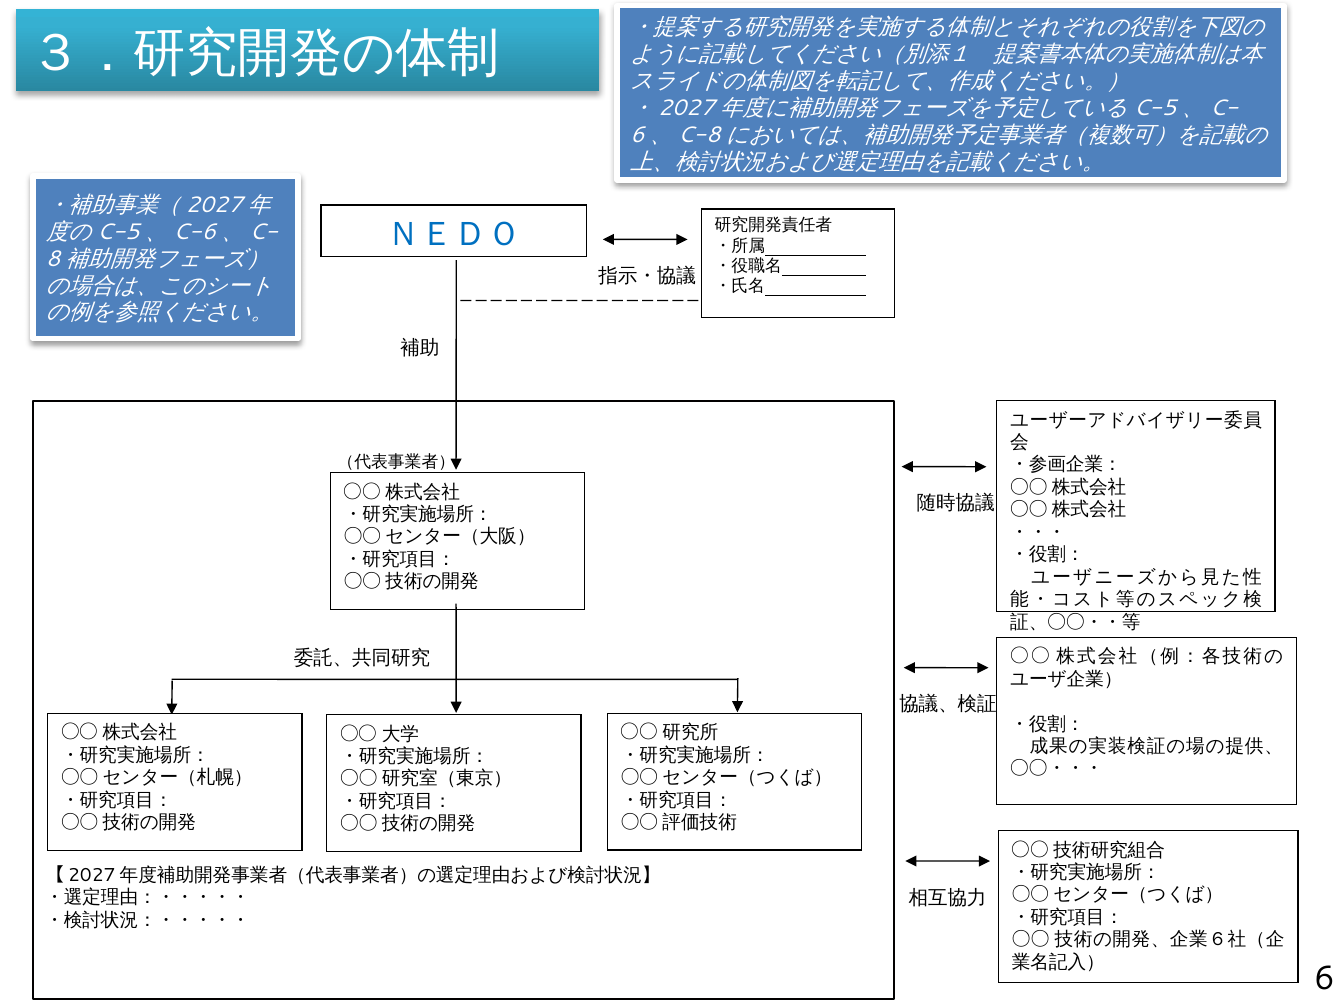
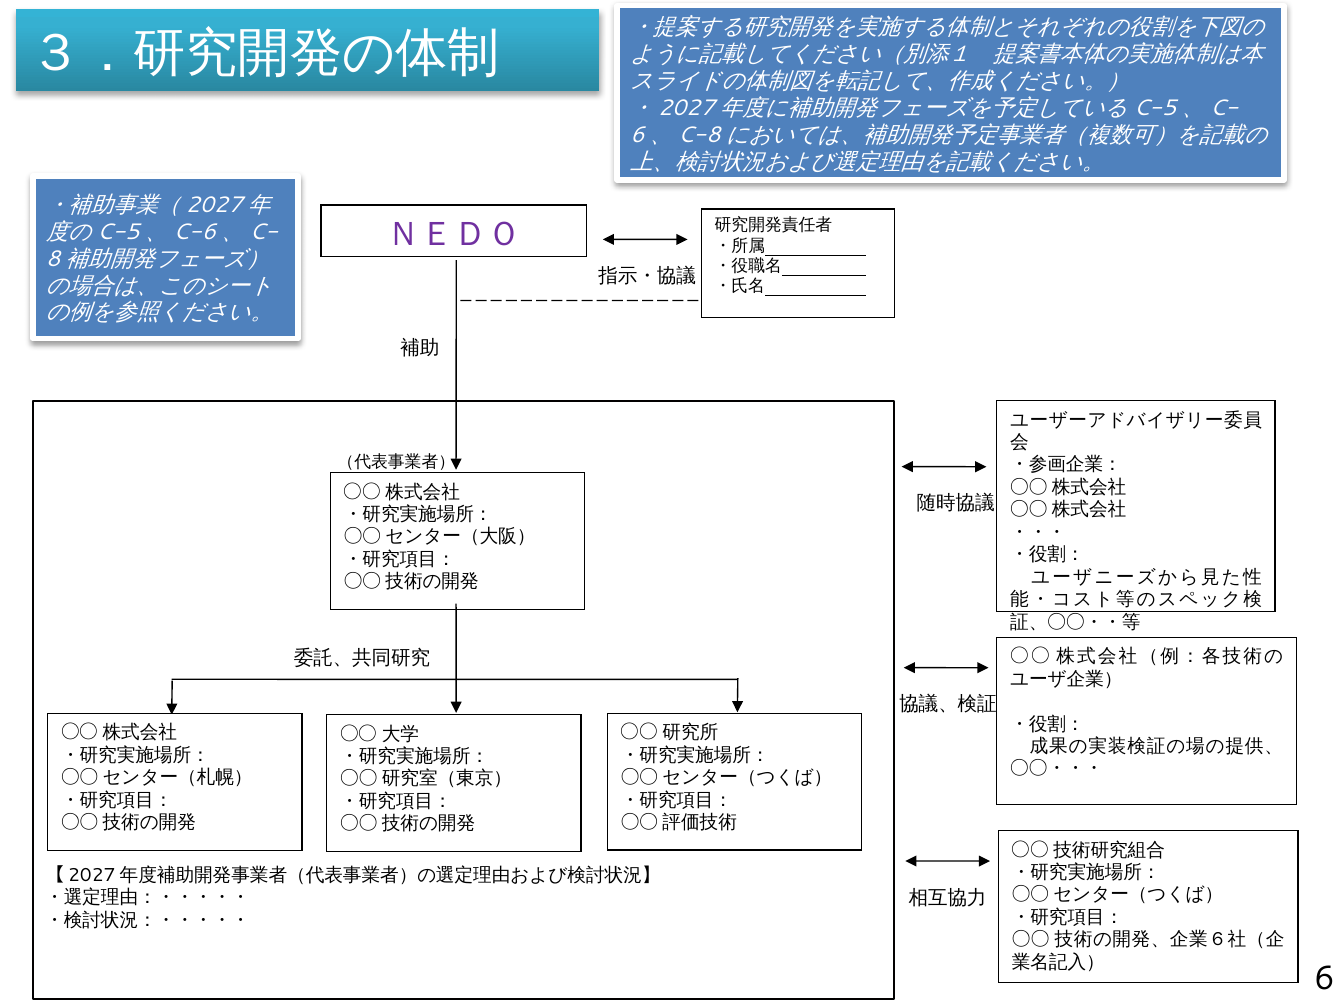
ＮＥＤＯ colour: blue -> purple
